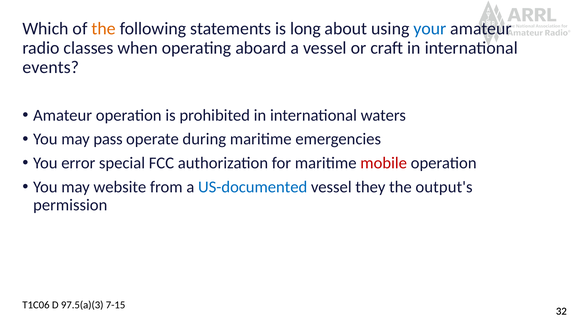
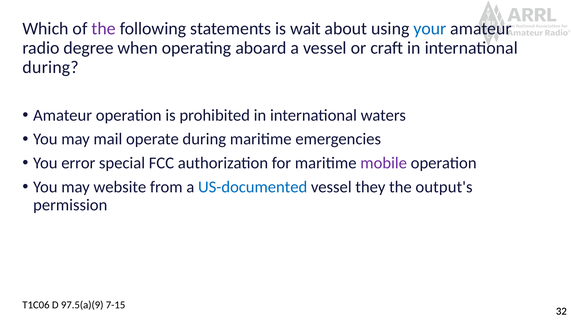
the at (104, 29) colour: orange -> purple
long: long -> wait
classes: classes -> degree
events at (51, 67): events -> during
pass: pass -> mail
mobile colour: red -> purple
97.5(a)(3: 97.5(a)(3 -> 97.5(a)(9
